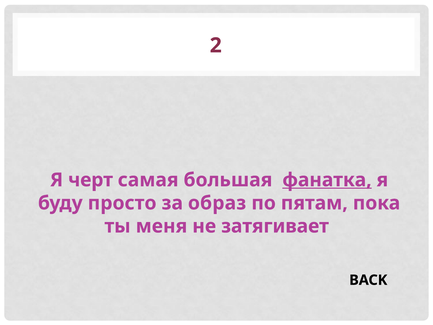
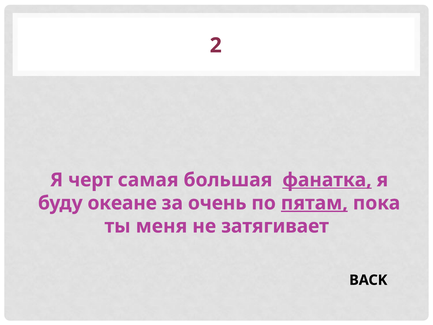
просто: просто -> океане
образ: образ -> очень
пятам underline: none -> present
